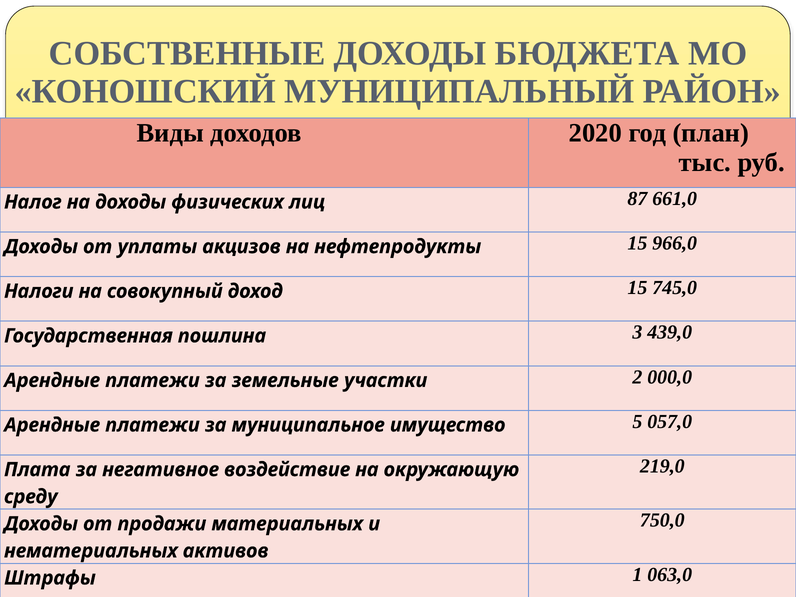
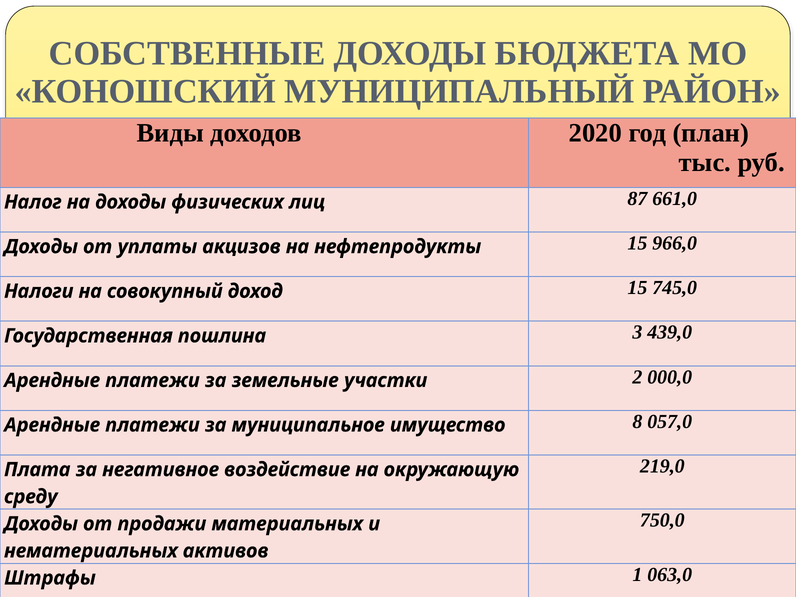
5: 5 -> 8
